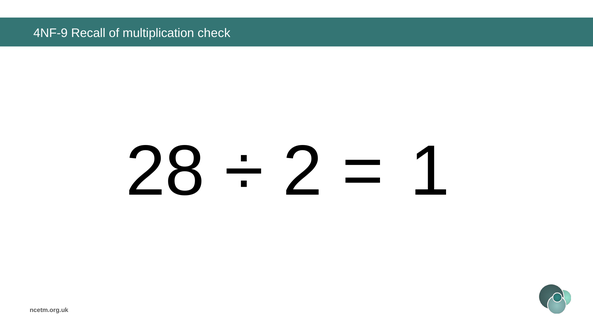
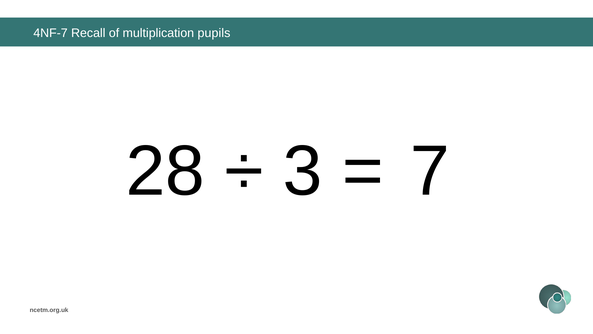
4NF-9: 4NF-9 -> 4NF-7
check: check -> pupils
2: 2 -> 3
1: 1 -> 7
